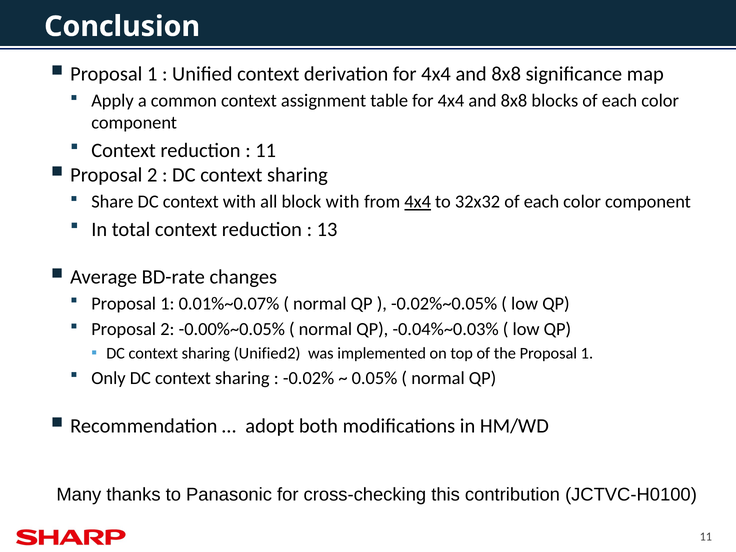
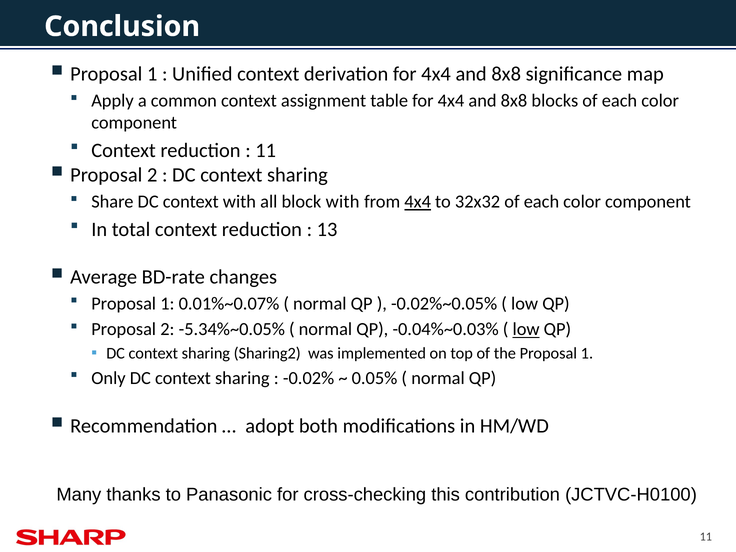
-0.00%~0.05%: -0.00%~0.05% -> -5.34%~0.05%
low at (526, 329) underline: none -> present
Unified2: Unified2 -> Sharing2
